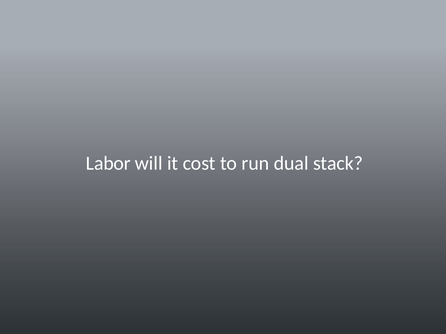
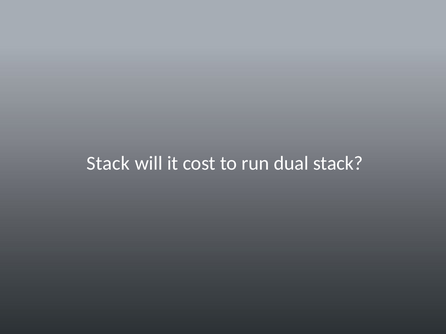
Labor at (108, 163): Labor -> Stack
